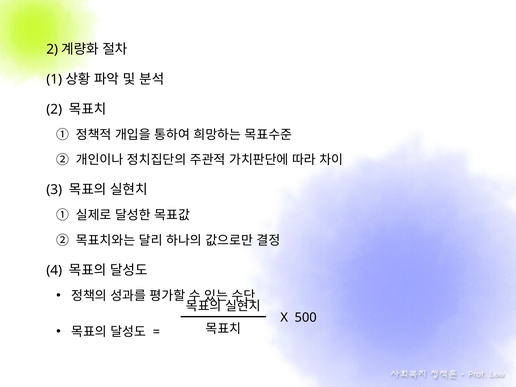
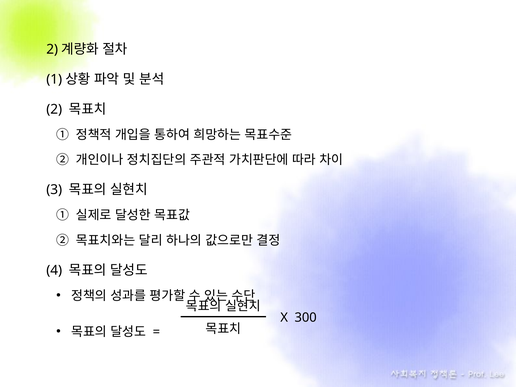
500: 500 -> 300
